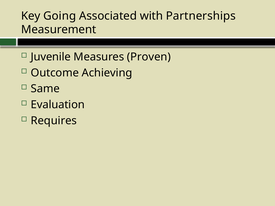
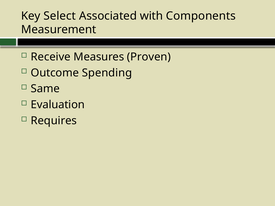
Going: Going -> Select
Partnerships: Partnerships -> Components
Juvenile: Juvenile -> Receive
Achieving: Achieving -> Spending
